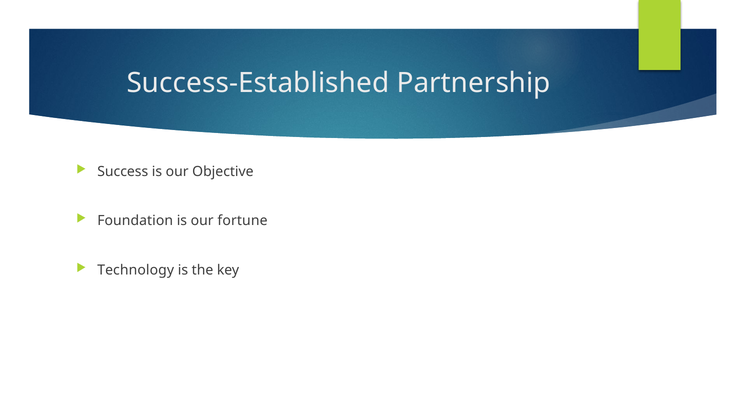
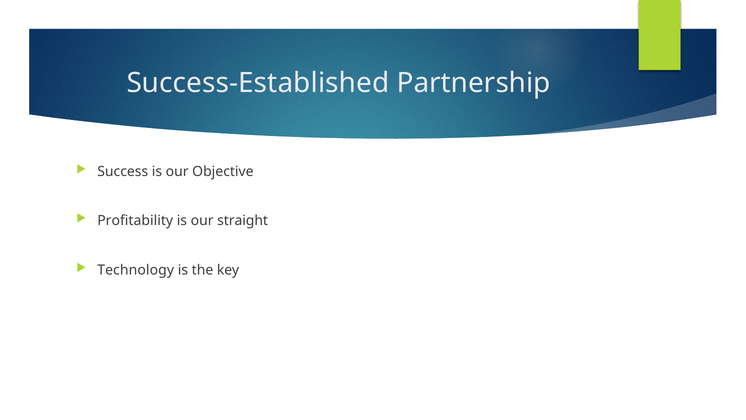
Foundation: Foundation -> Profitability
fortune: fortune -> straight
